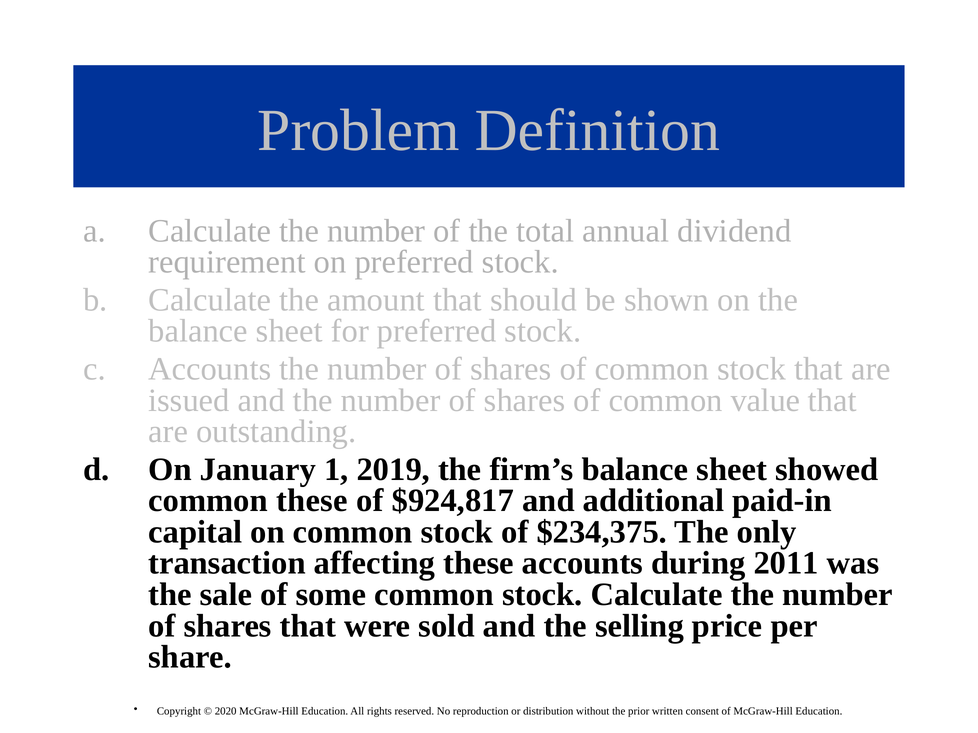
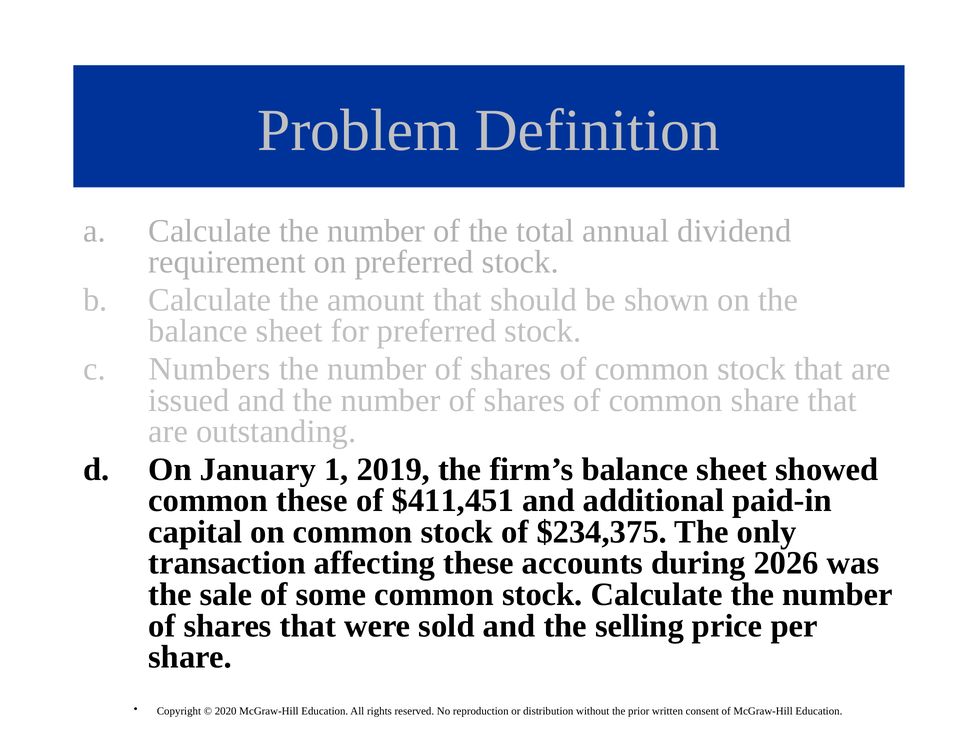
Accounts at (210, 369): Accounts -> Numbers
common value: value -> share
$924,817: $924,817 -> $411,451
2011: 2011 -> 2026
